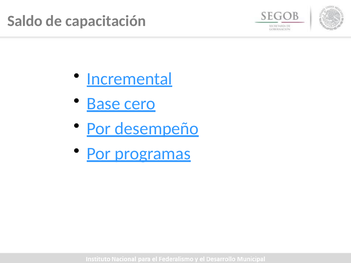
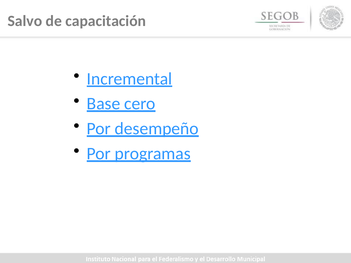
Saldo: Saldo -> Salvo
